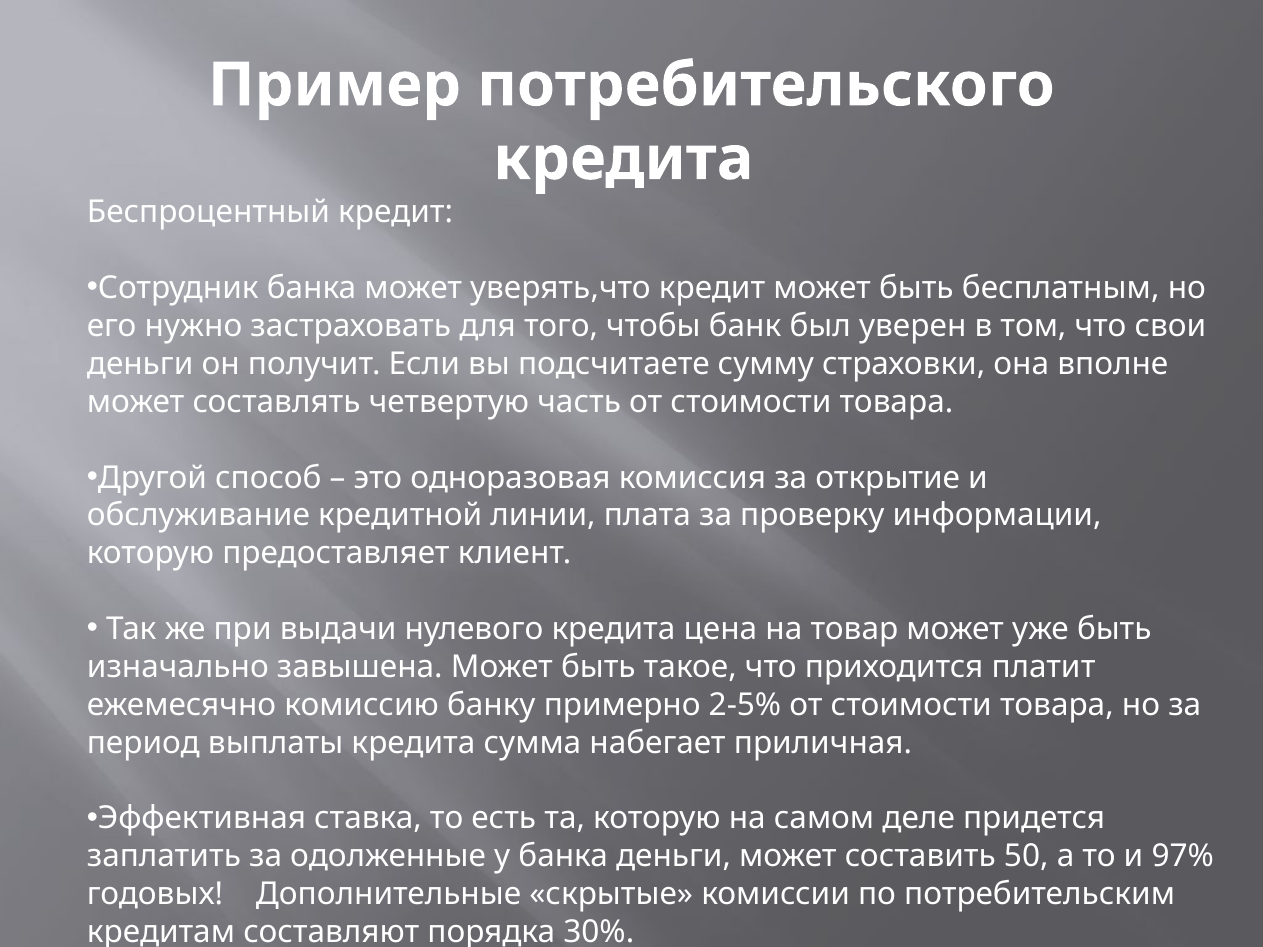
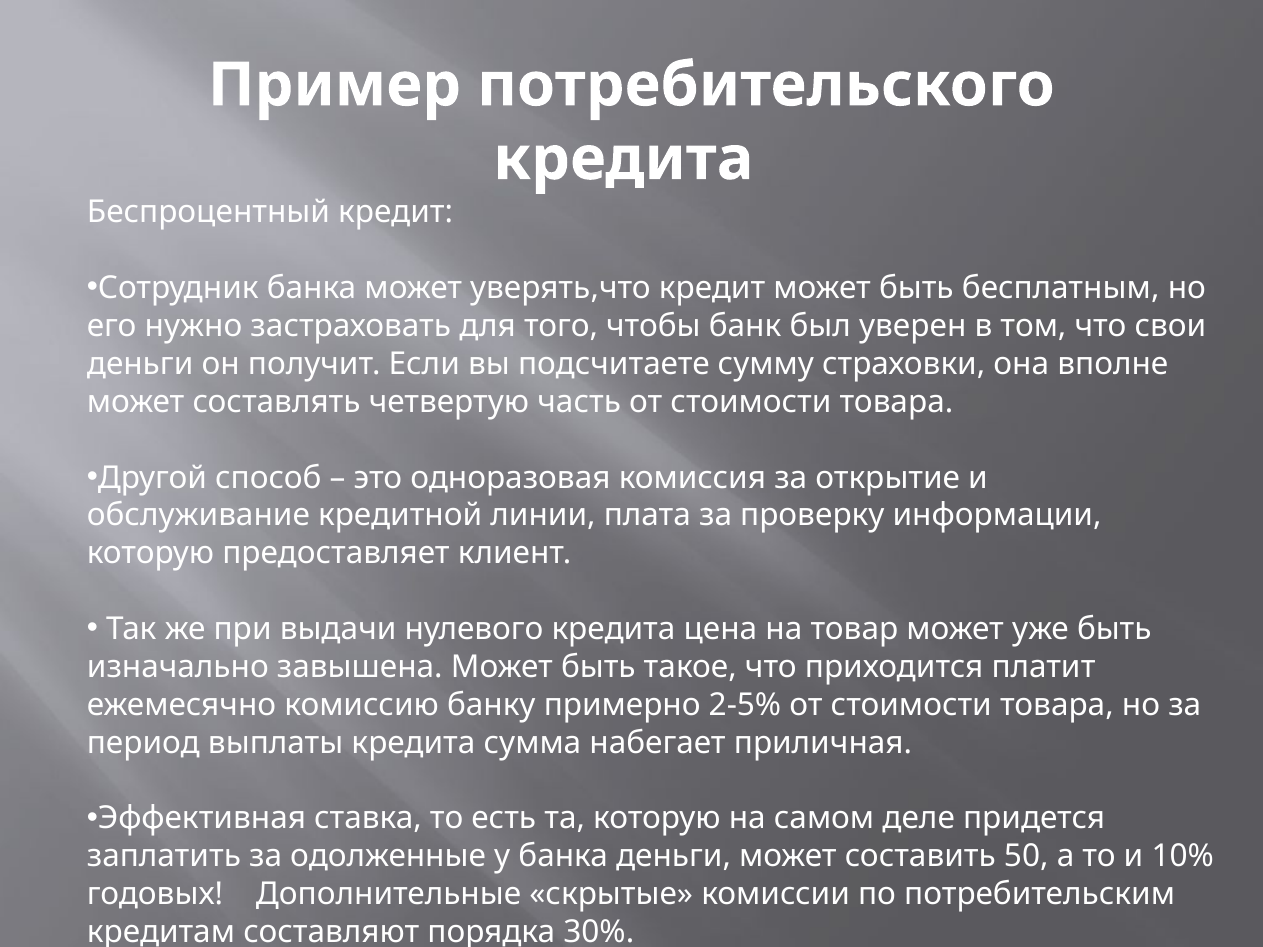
97%: 97% -> 10%
